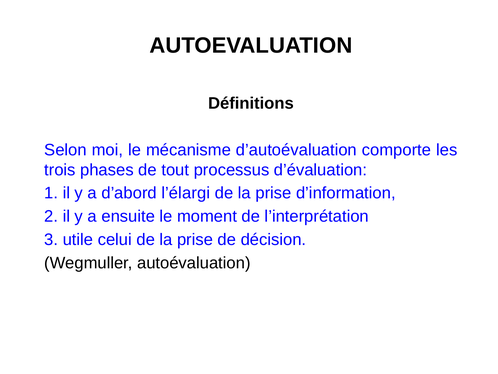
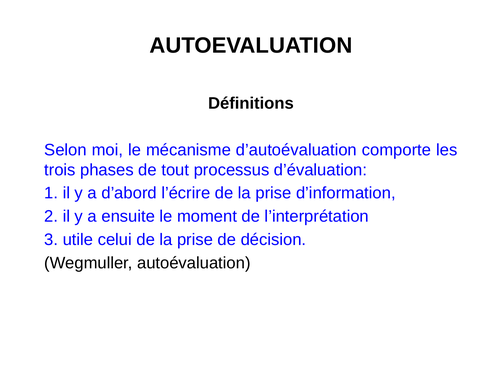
l’élargi: l’élargi -> l’écrire
